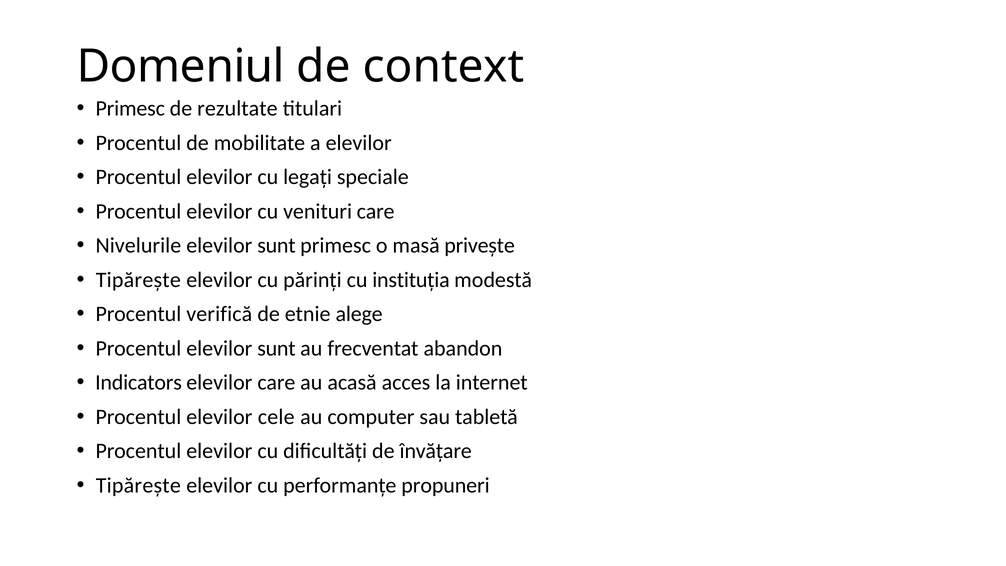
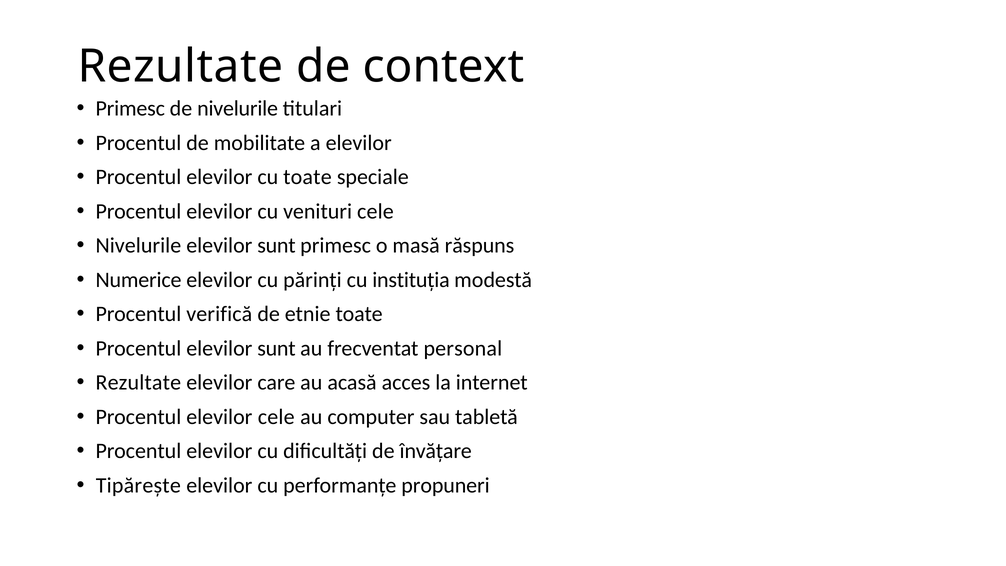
Domeniul at (181, 67): Domeniul -> Rezultate
de rezultate: rezultate -> nivelurile
cu legați: legați -> toate
venituri care: care -> cele
privește: privește -> răspuns
Tipărește at (138, 280): Tipărește -> Numerice
etnie alege: alege -> toate
abandon: abandon -> personal
Indicators at (139, 382): Indicators -> Rezultate
